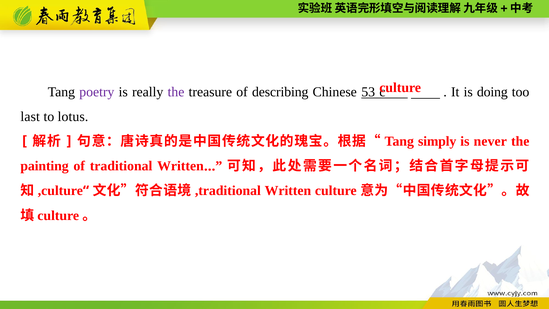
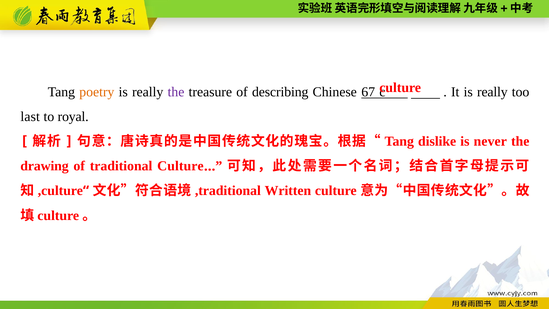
poetry colour: purple -> orange
53: 53 -> 67
It is doing: doing -> really
lotus: lotus -> royal
simply: simply -> dislike
painting: painting -> drawing
traditional Written: Written -> Culture
